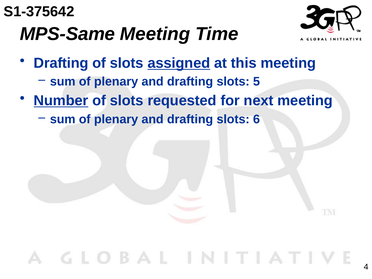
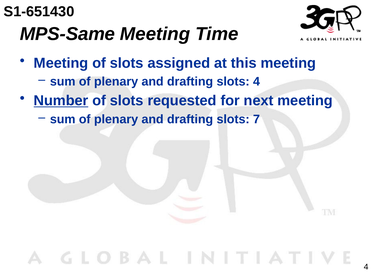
S1-375642: S1-375642 -> S1-651430
Drafting at (61, 63): Drafting -> Meeting
assigned underline: present -> none
slots 5: 5 -> 4
6: 6 -> 7
